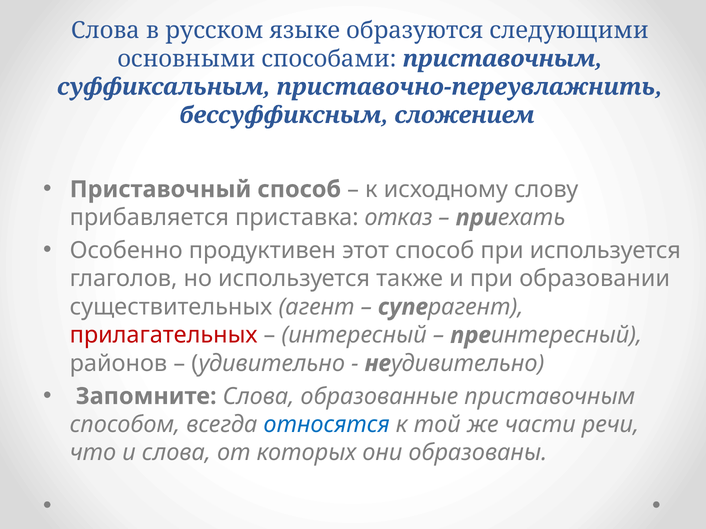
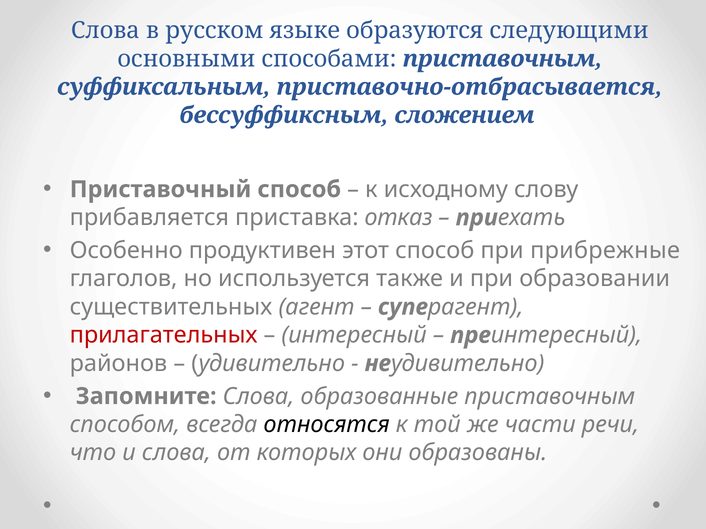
приставочно-переувлажнить: приставочно-переувлажнить -> приставочно-отбрасывается
при используется: используется -> прибрежные
относятся colour: blue -> black
